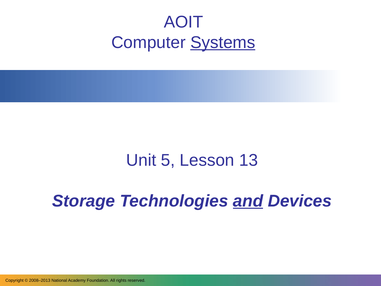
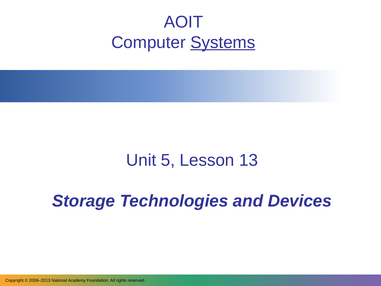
and underline: present -> none
